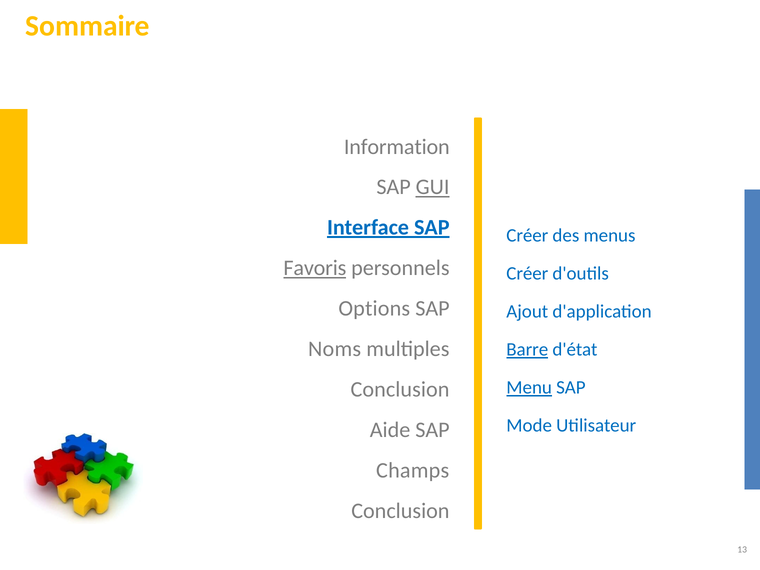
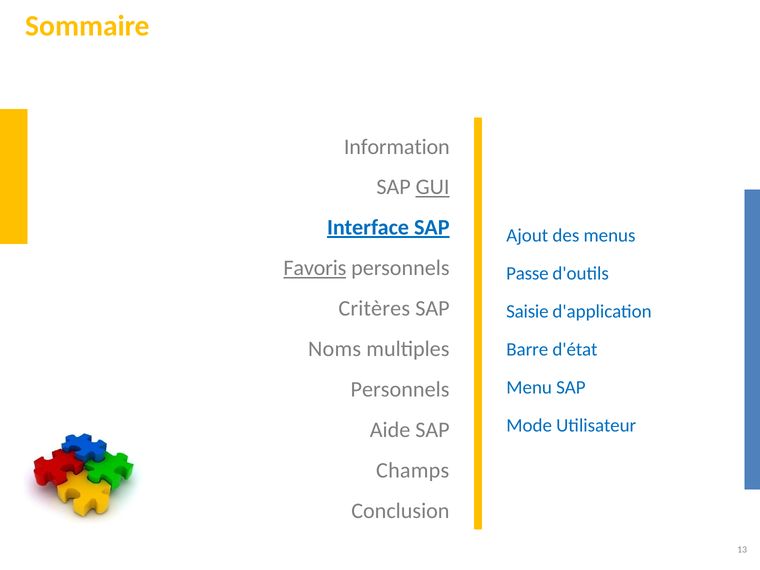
Créer at (527, 236): Créer -> Ajout
Créer at (527, 274): Créer -> Passe
Options: Options -> Critères
Ajout: Ajout -> Saisie
Barre underline: present -> none
Menu underline: present -> none
Conclusion at (400, 389): Conclusion -> Personnels
